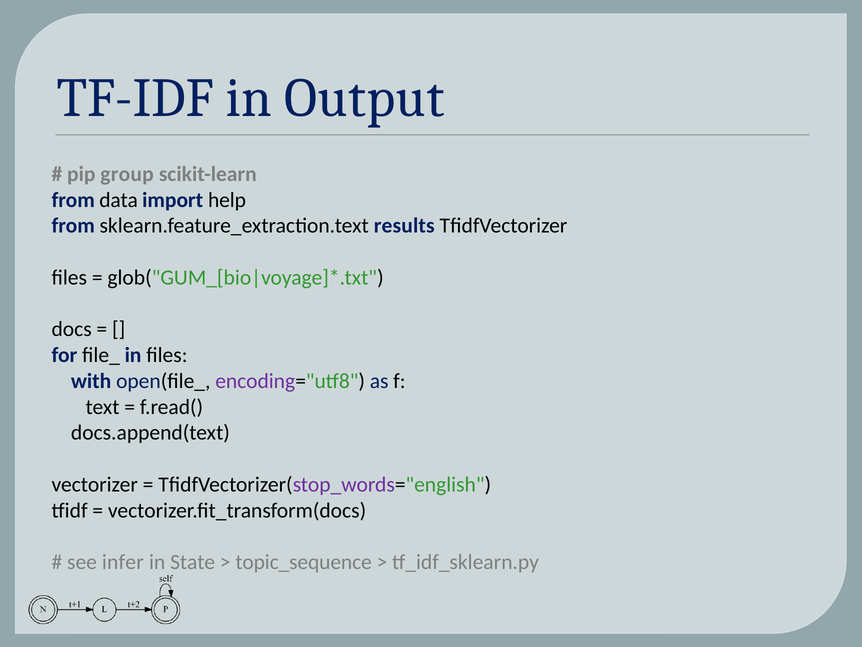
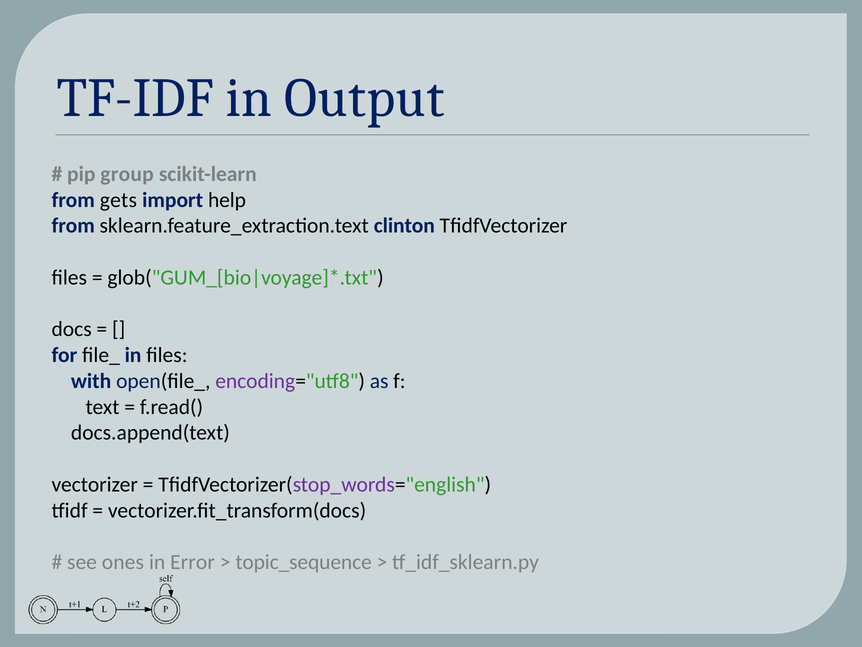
data: data -> gets
results: results -> clinton
infer: infer -> ones
State: State -> Error
